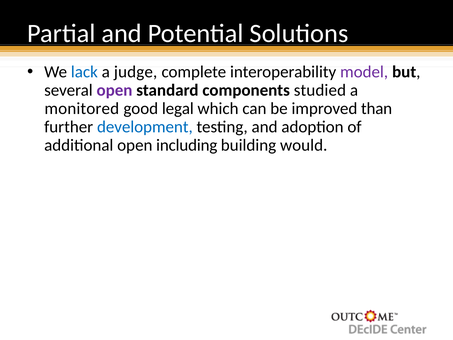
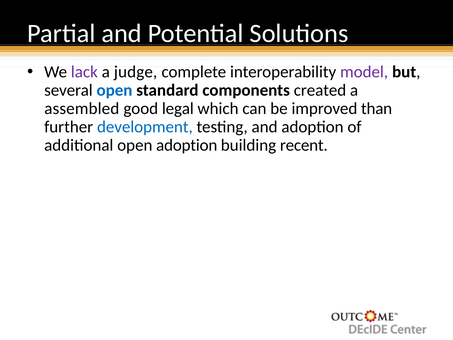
lack colour: blue -> purple
open at (115, 90) colour: purple -> blue
studied: studied -> created
monitored: monitored -> assembled
open including: including -> adoption
would: would -> recent
